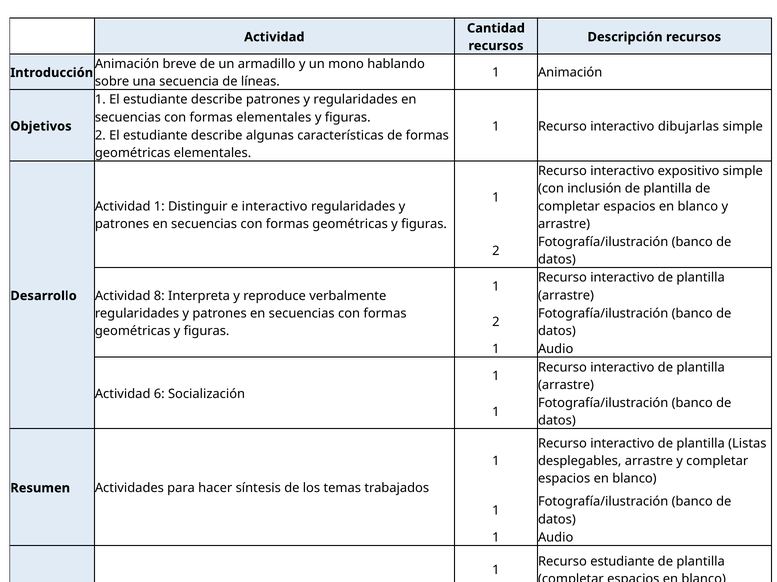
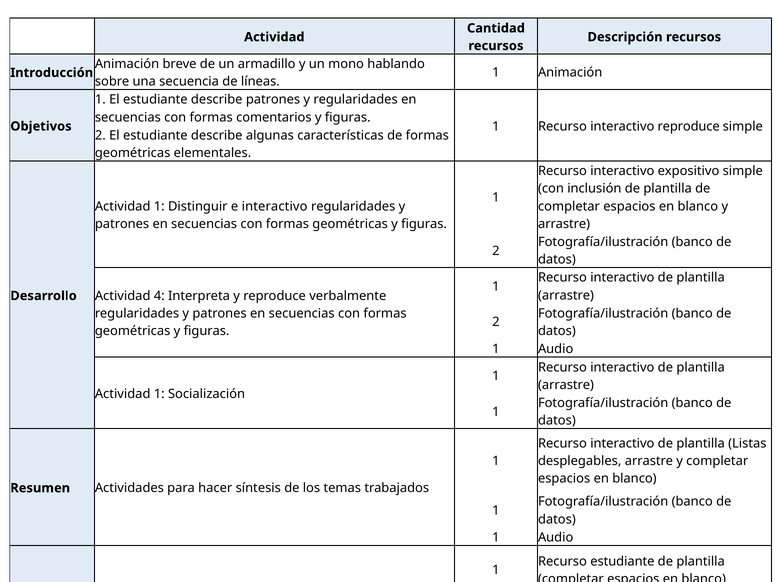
formas elementales: elementales -> comentarios
interactivo dibujarlas: dibujarlas -> reproduce
8: 8 -> 4
6 at (159, 394): 6 -> 1
